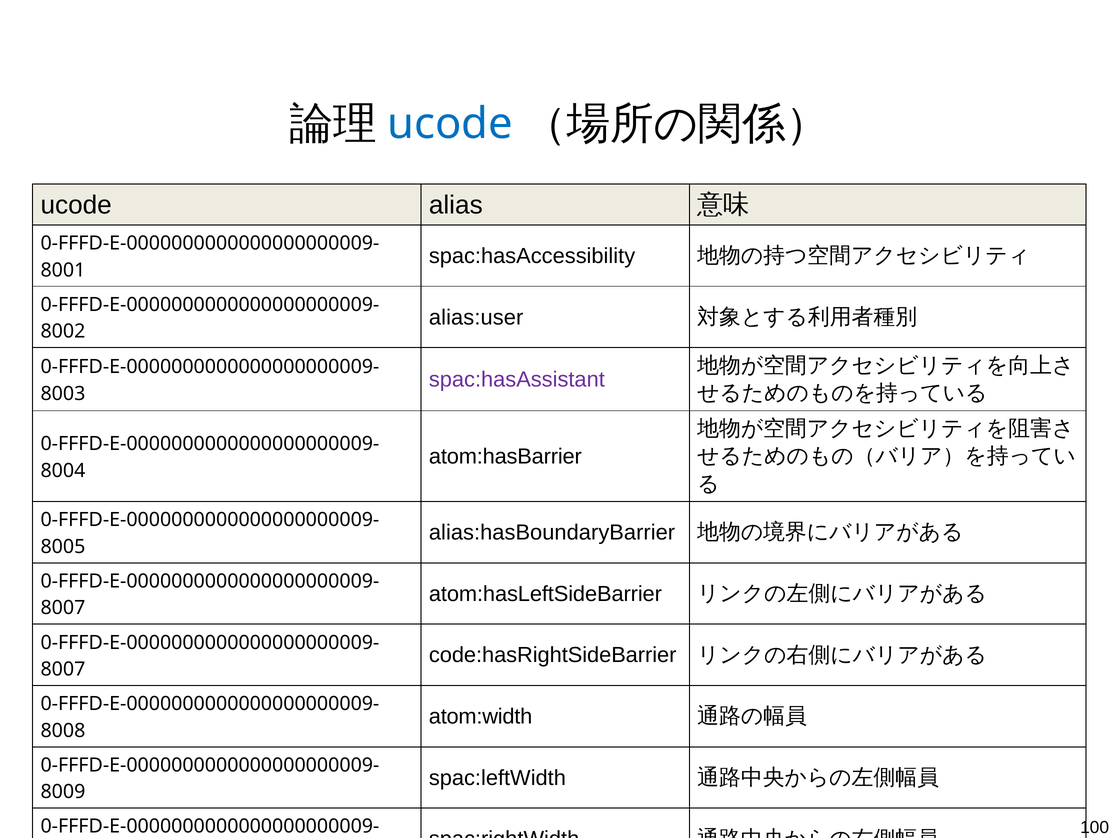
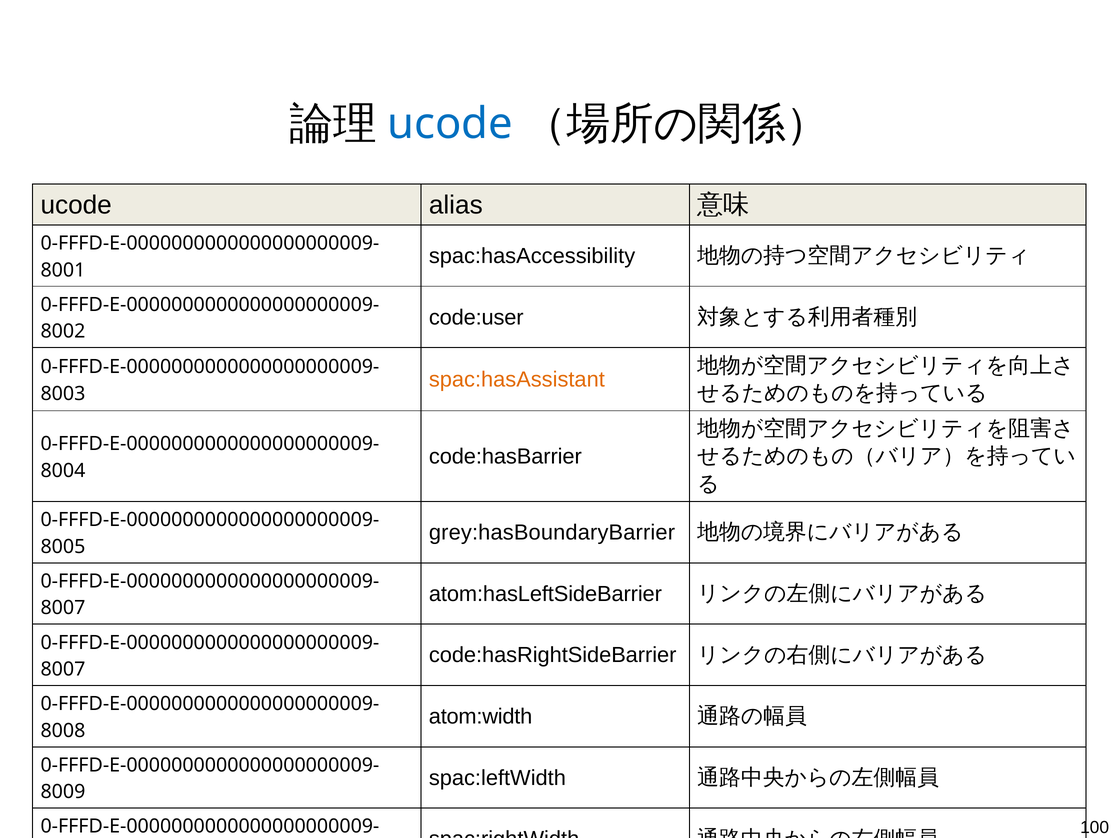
alias:user: alias:user -> code:user
spac:hasAssistant colour: purple -> orange
atom:hasBarrier: atom:hasBarrier -> code:hasBarrier
alias:hasBoundaryBarrier: alias:hasBoundaryBarrier -> grey:hasBoundaryBarrier
